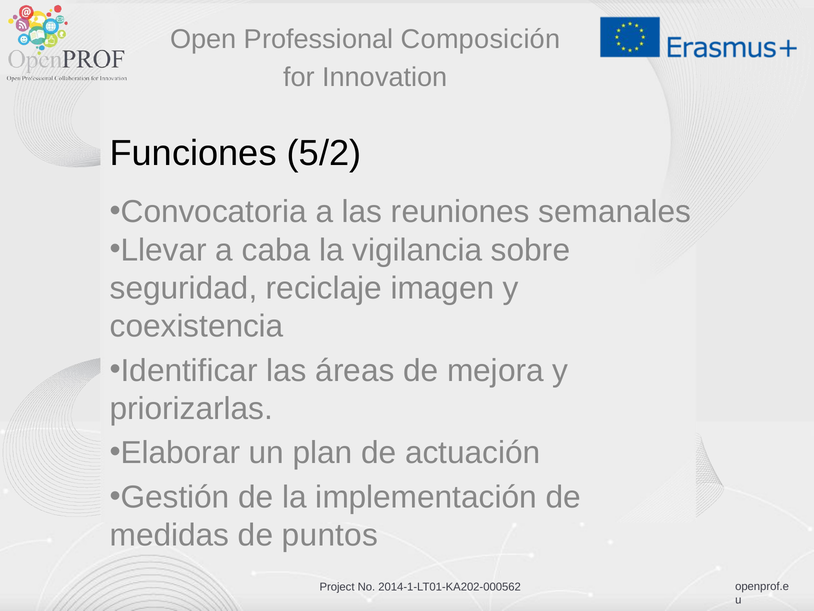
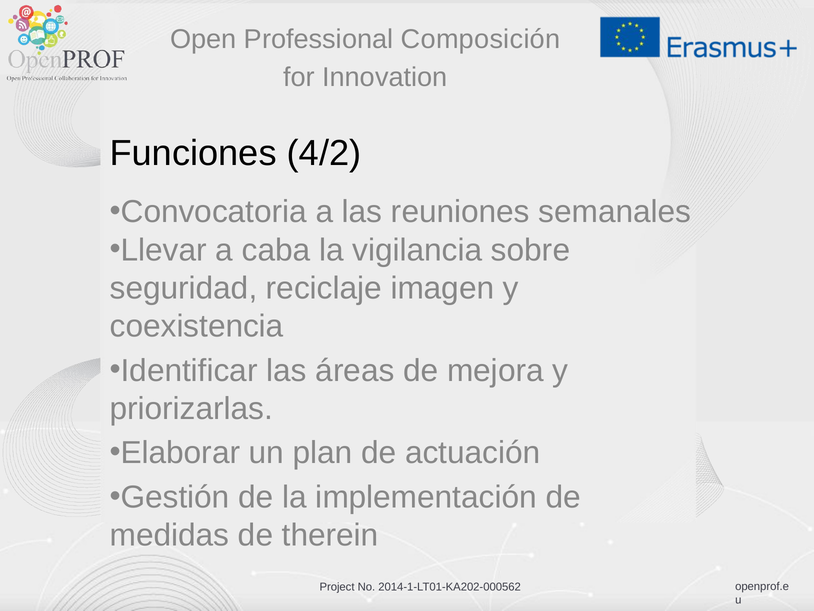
5/2: 5/2 -> 4/2
puntos: puntos -> therein
